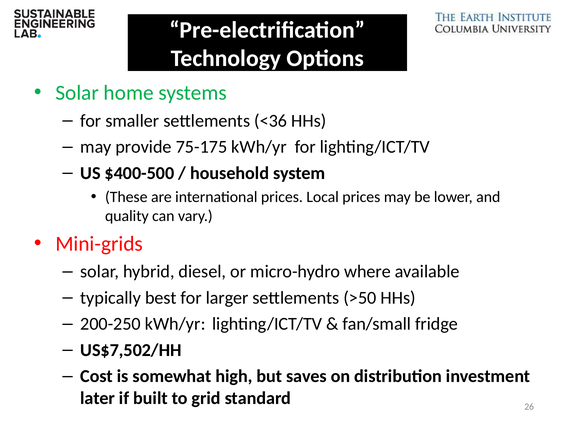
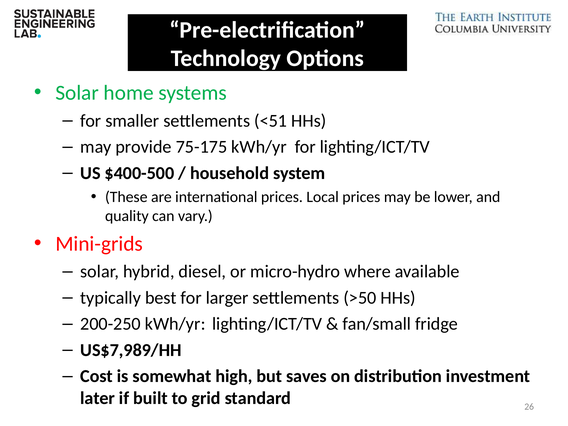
<36: <36 -> <51
US$7,502/HH: US$7,502/HH -> US$7,989/HH
